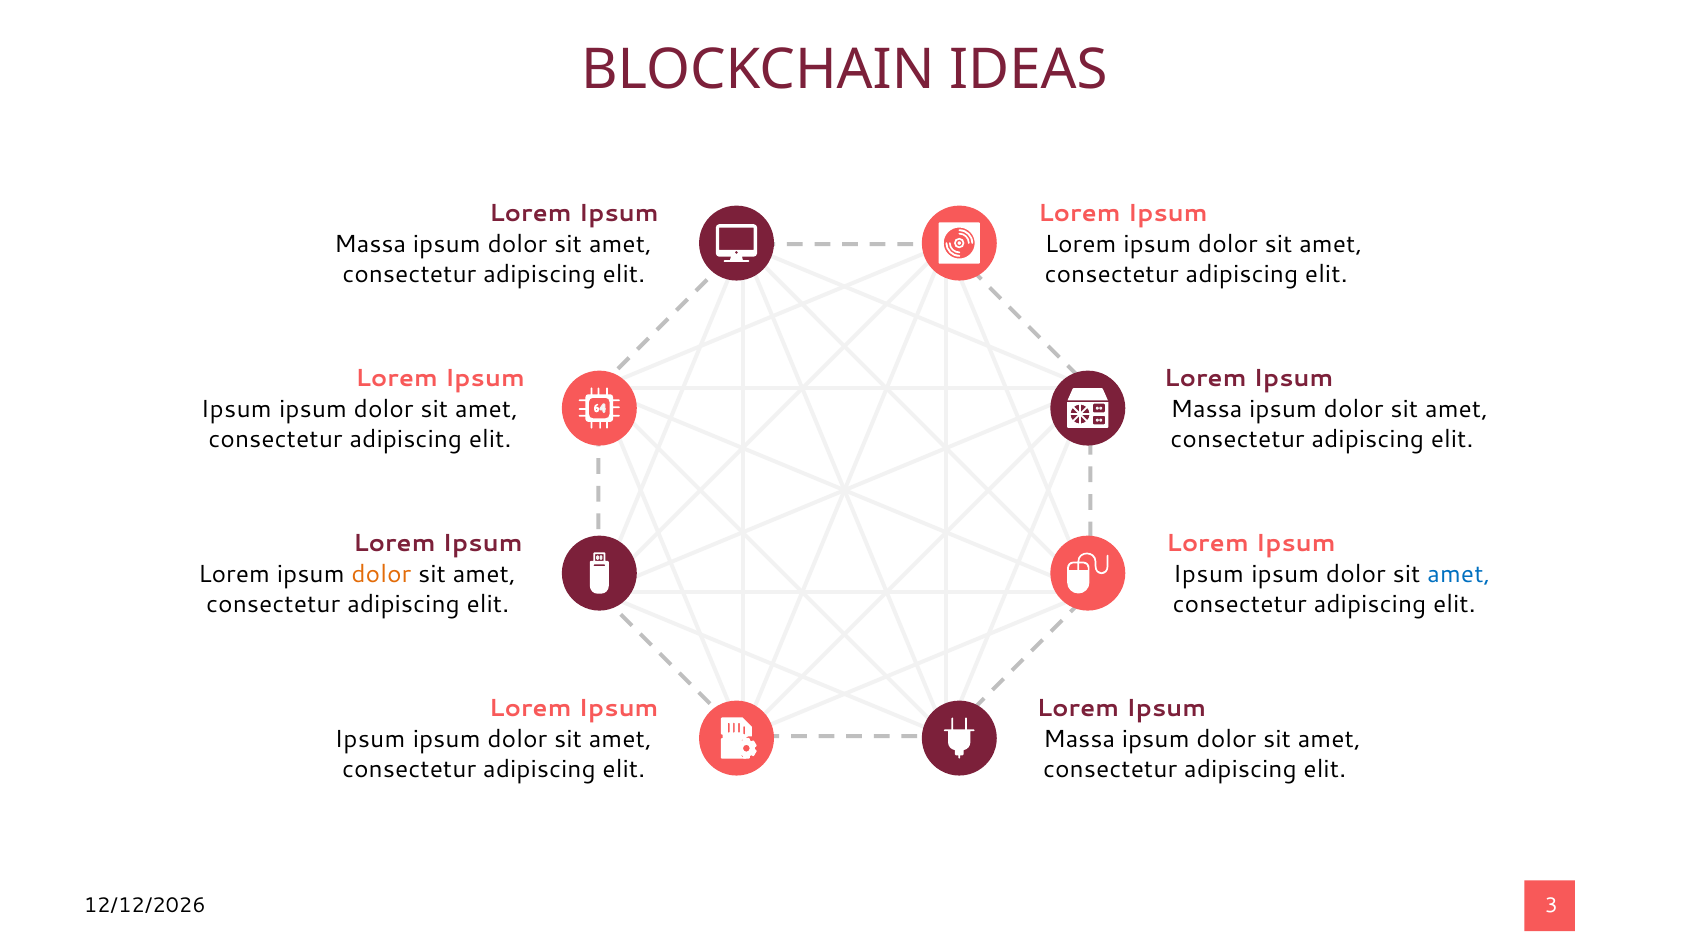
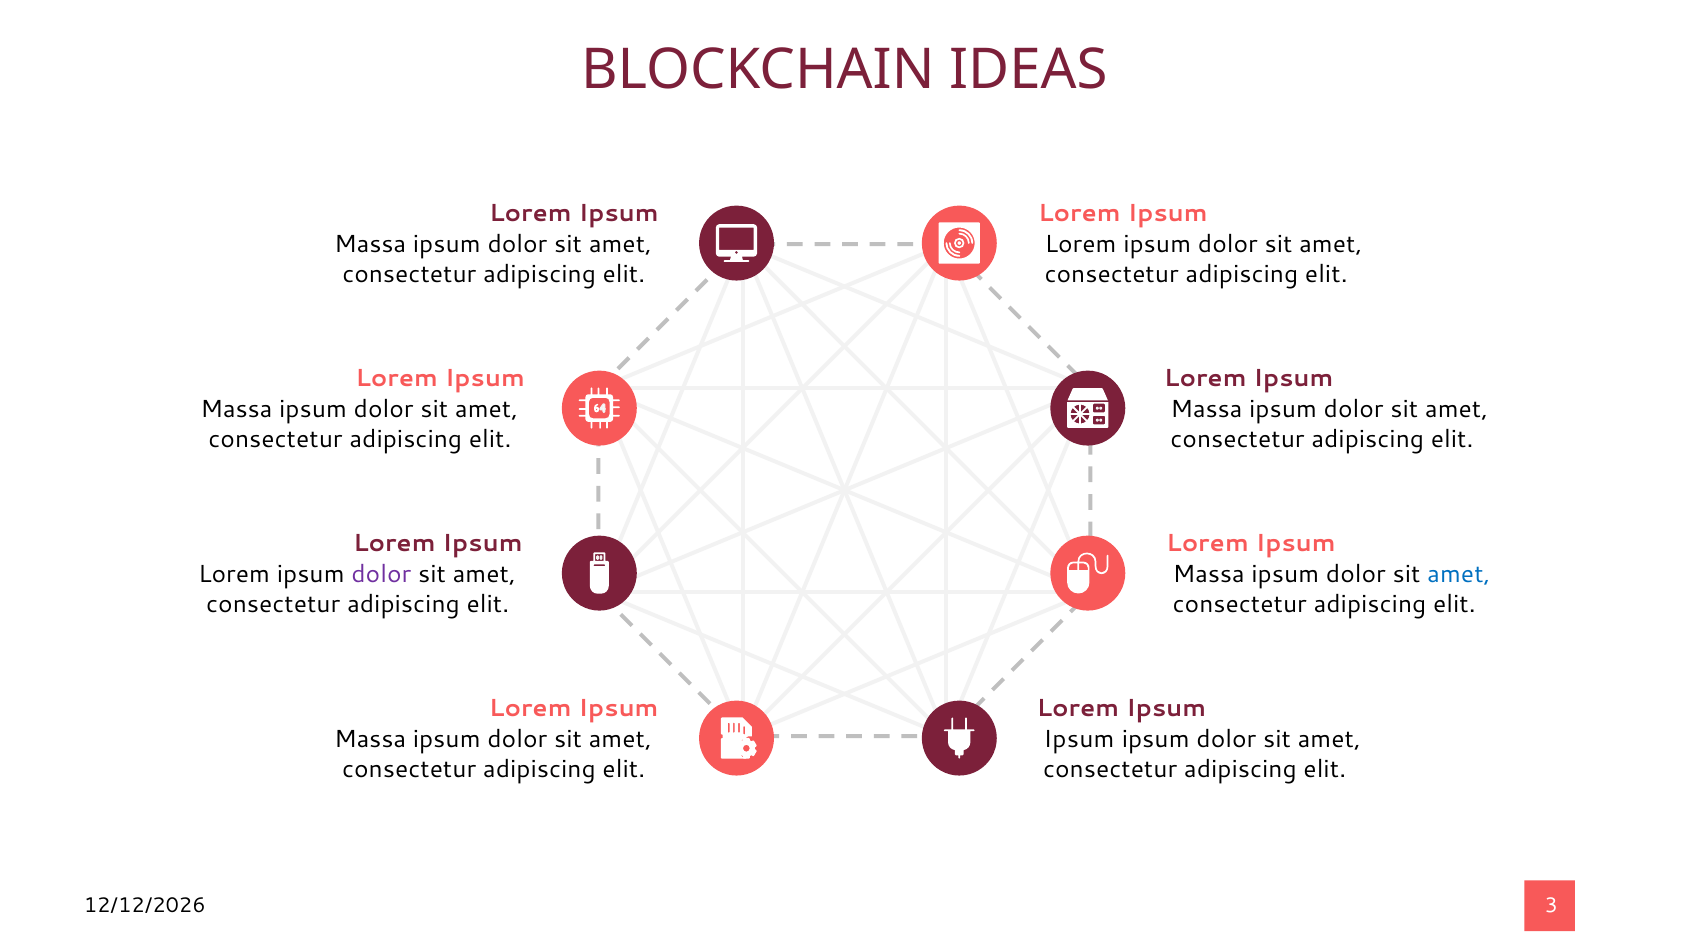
Ipsum at (236, 409): Ipsum -> Massa
dolor at (381, 574) colour: orange -> purple
Ipsum at (1209, 574): Ipsum -> Massa
Ipsum at (370, 739): Ipsum -> Massa
Massa at (1079, 739): Massa -> Ipsum
